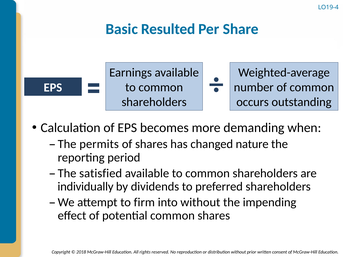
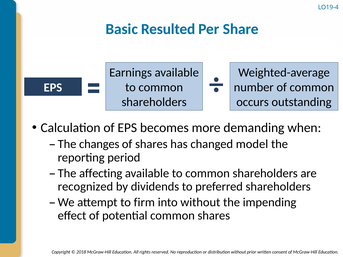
permits: permits -> changes
nature: nature -> model
satisfied: satisfied -> affecting
individually: individually -> recognized
